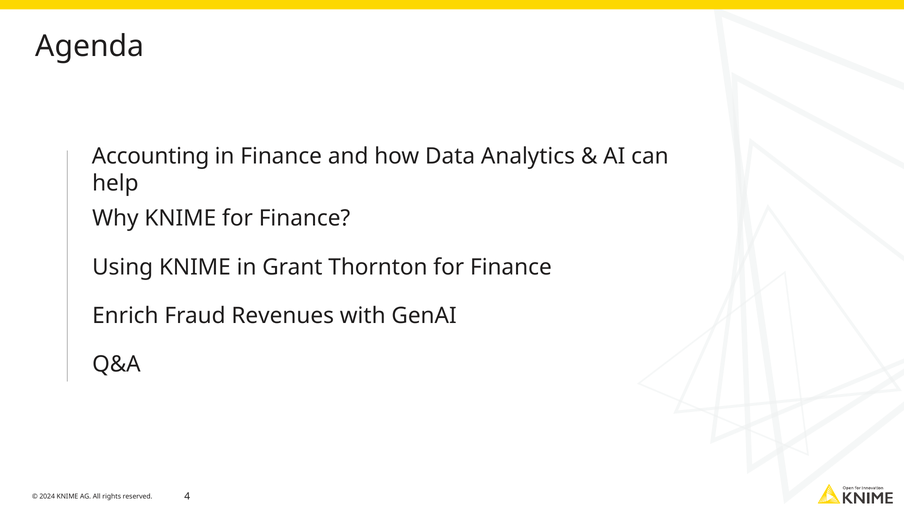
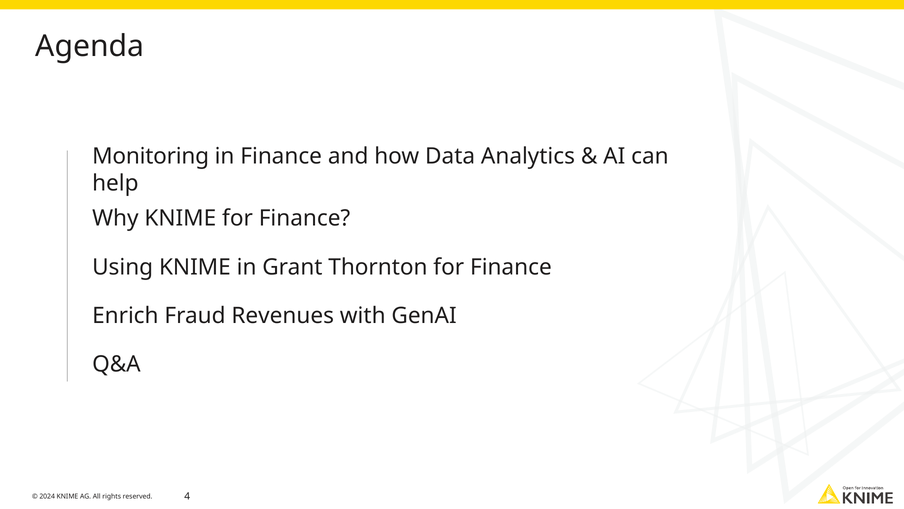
Accounting: Accounting -> Monitoring
